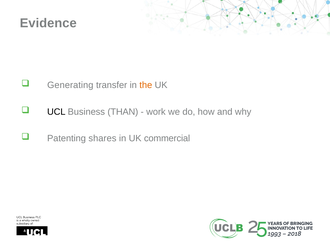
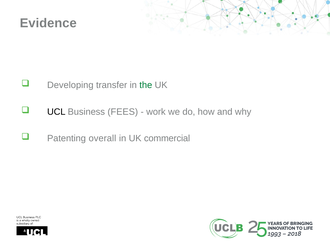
Generating: Generating -> Developing
the colour: orange -> green
THAN: THAN -> FEES
shares: shares -> overall
